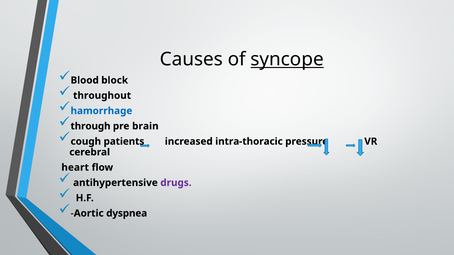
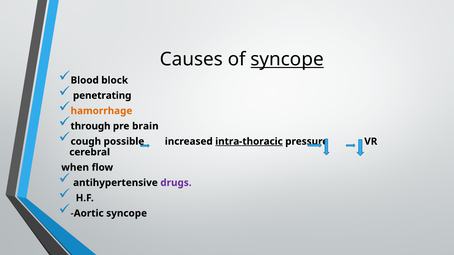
throughout: throughout -> penetrating
hamorrhage colour: blue -> orange
patients: patients -> possible
intra-thoracic underline: none -> present
heart: heart -> when
Aortic dyspnea: dyspnea -> syncope
